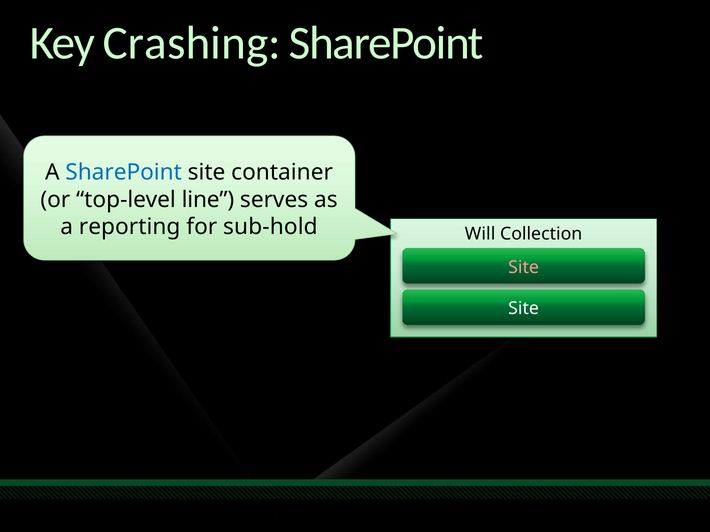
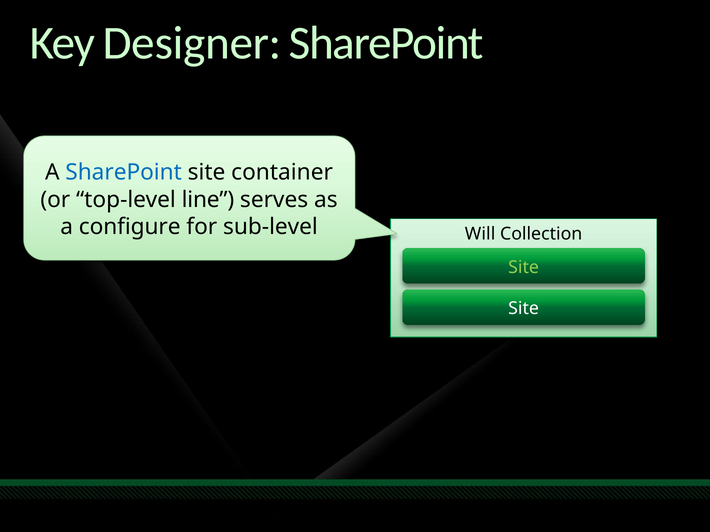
Crashing: Crashing -> Designer
reporting: reporting -> configure
sub-hold: sub-hold -> sub-level
Site at (524, 267) colour: pink -> light green
